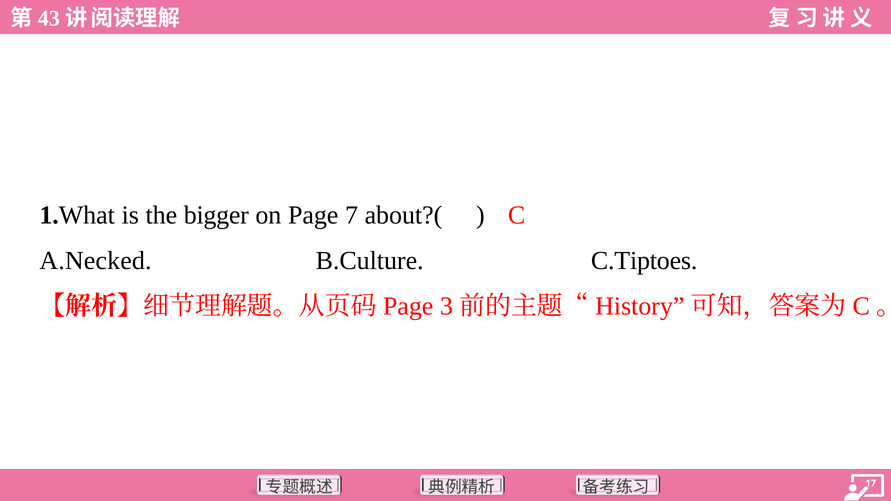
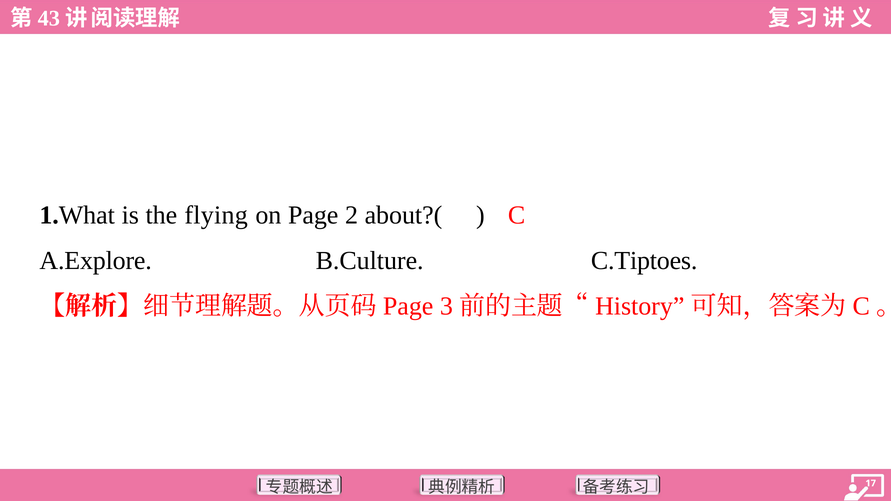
bigger: bigger -> flying
7: 7 -> 2
A.Necked: A.Necked -> A.Explore
